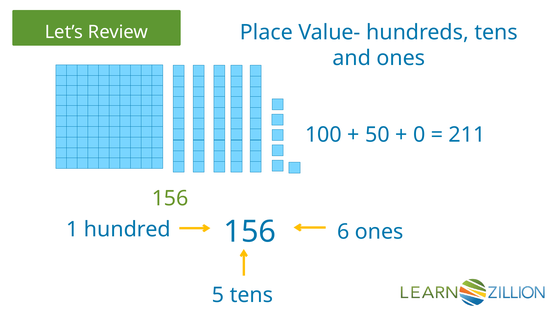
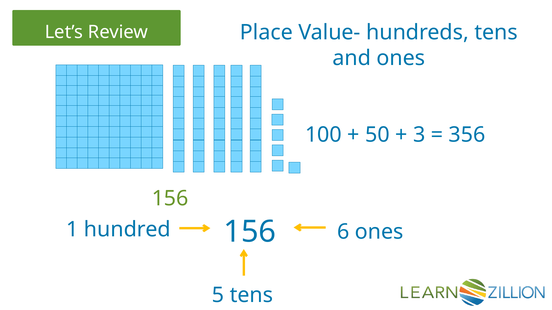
0: 0 -> 3
211: 211 -> 356
